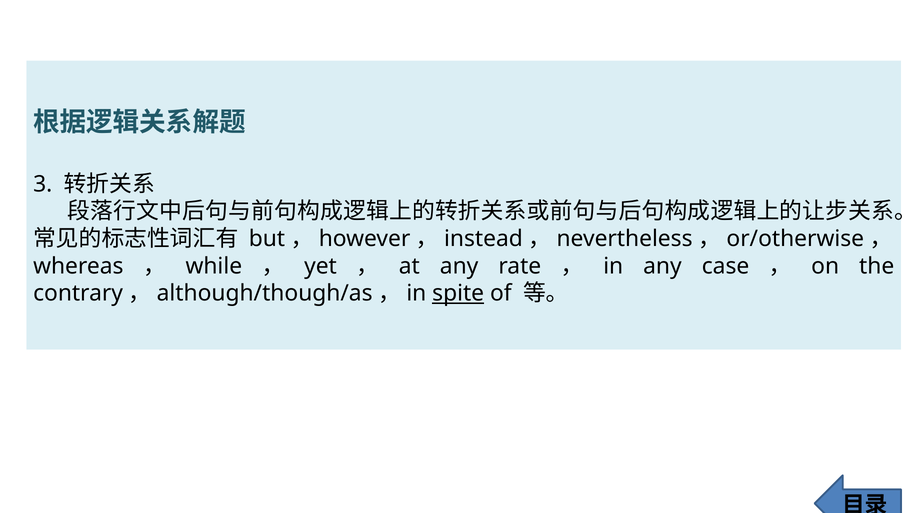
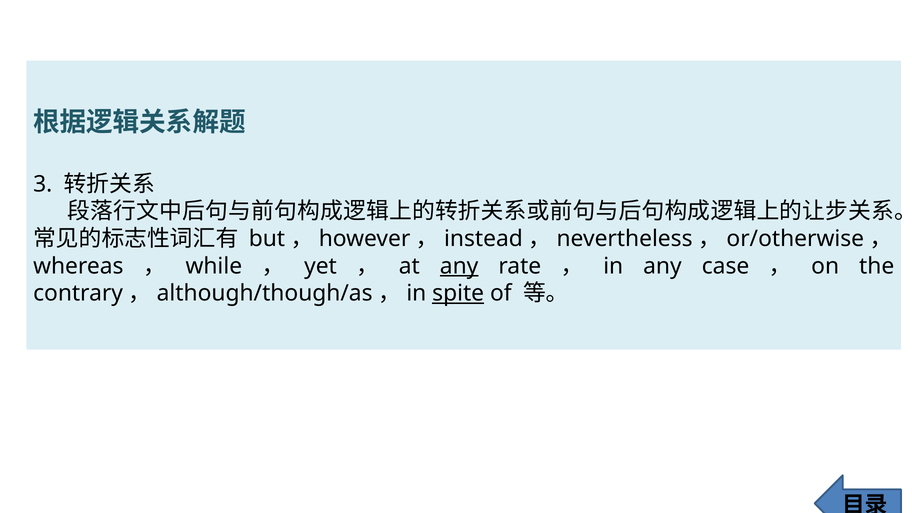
any at (459, 266) underline: none -> present
